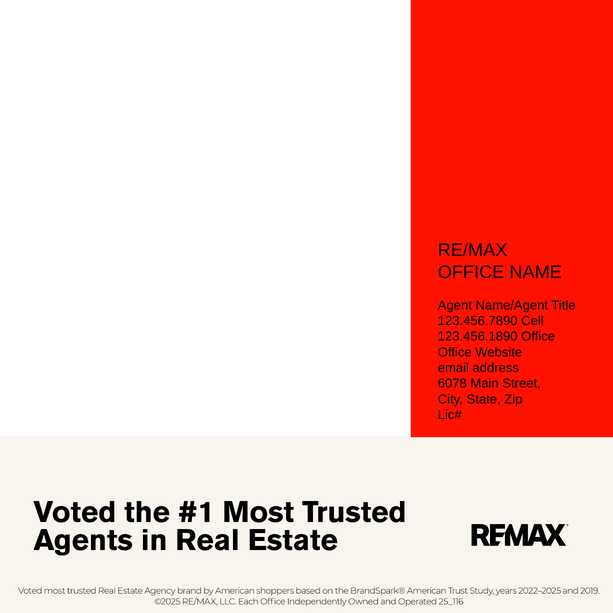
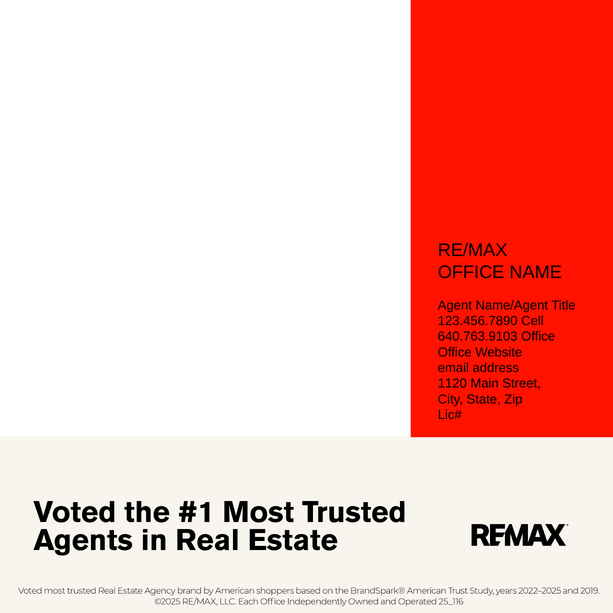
123.456.1890: 123.456.1890 -> 640.763.9103
6078: 6078 -> 1120
